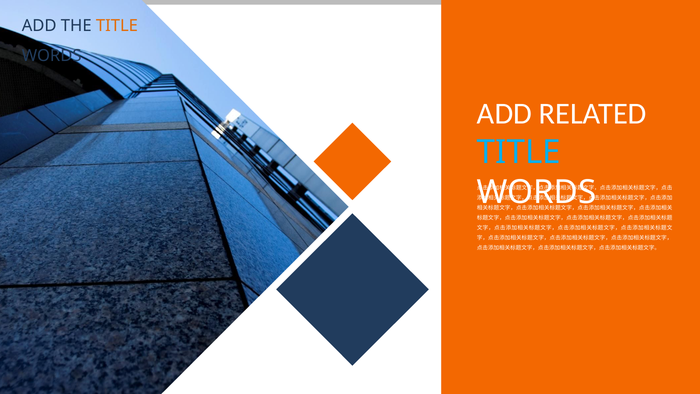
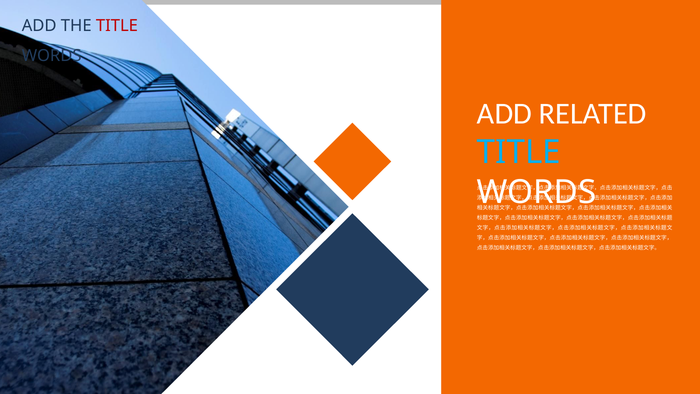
TITLE at (117, 26) colour: orange -> red
